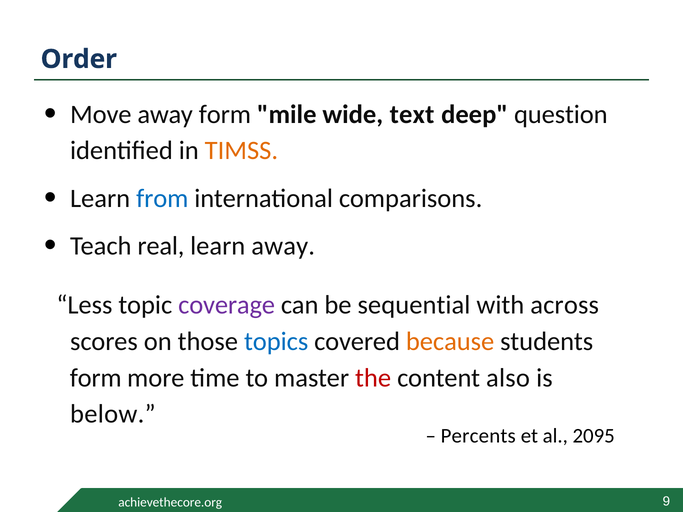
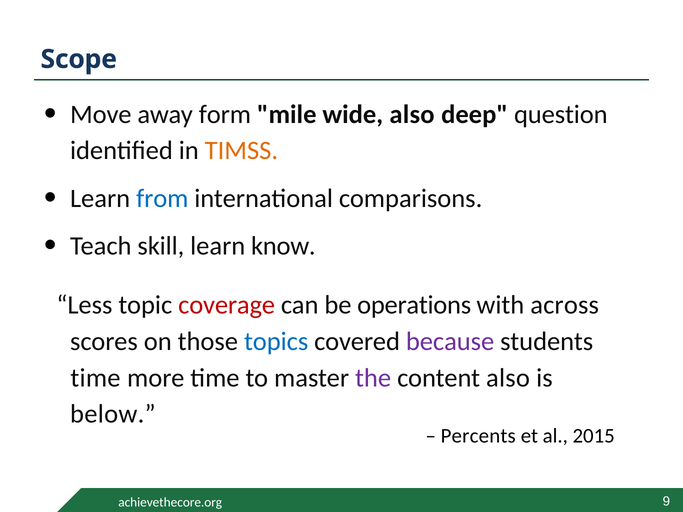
Order: Order -> Scope
wide text: text -> also
real: real -> skill
learn away: away -> know
coverage colour: purple -> red
sequential: sequential -> operations
because colour: orange -> purple
form at (96, 378): form -> time
the colour: red -> purple
2095: 2095 -> 2015
